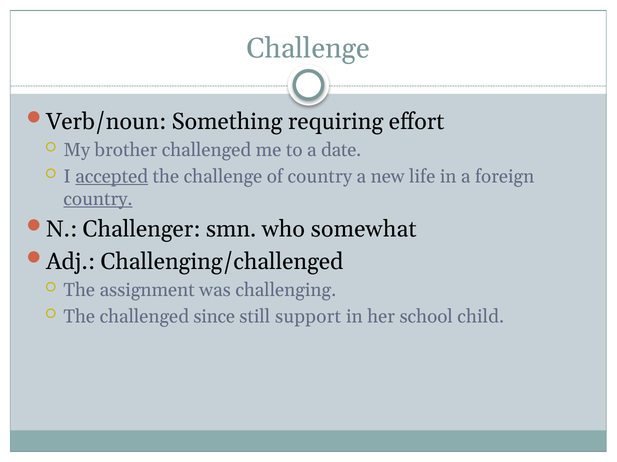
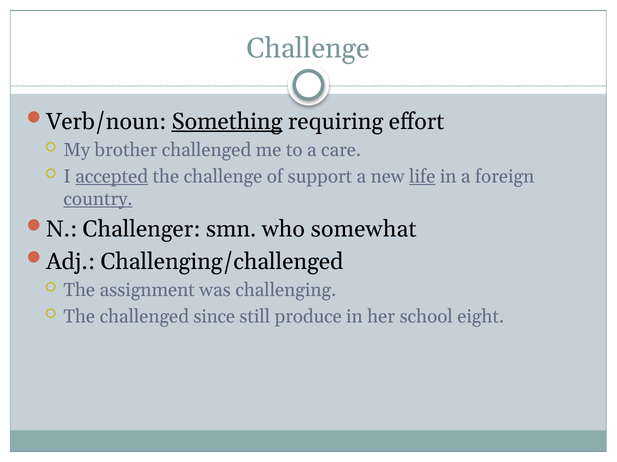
Something underline: none -> present
date: date -> care
of country: country -> support
life underline: none -> present
support: support -> produce
child: child -> eight
